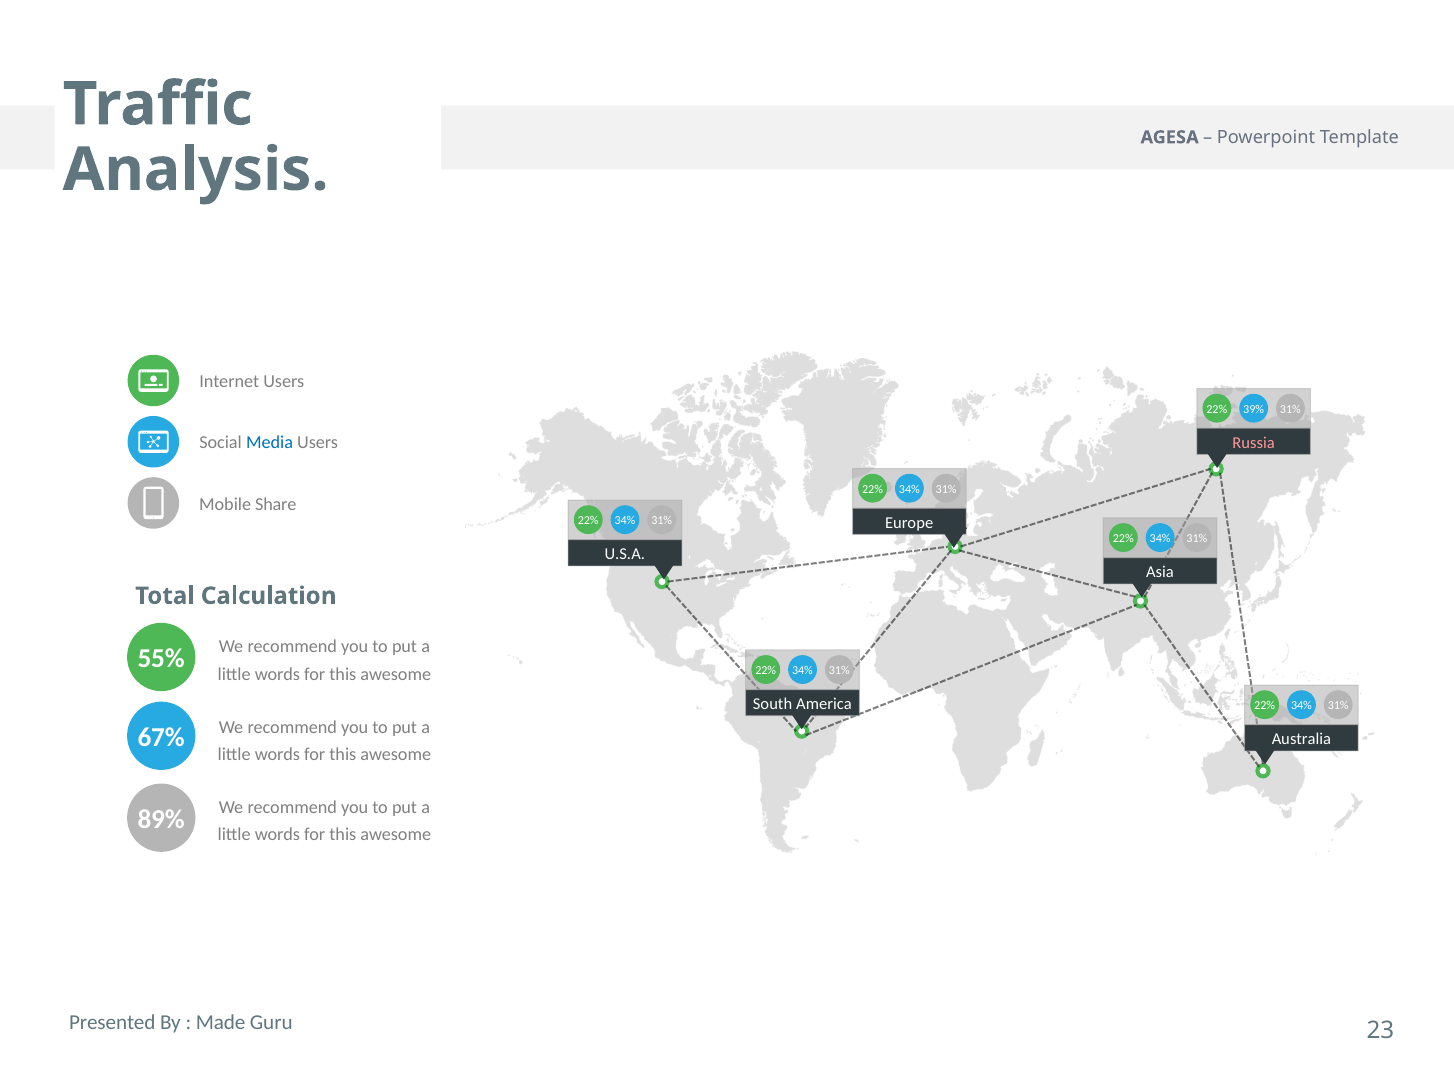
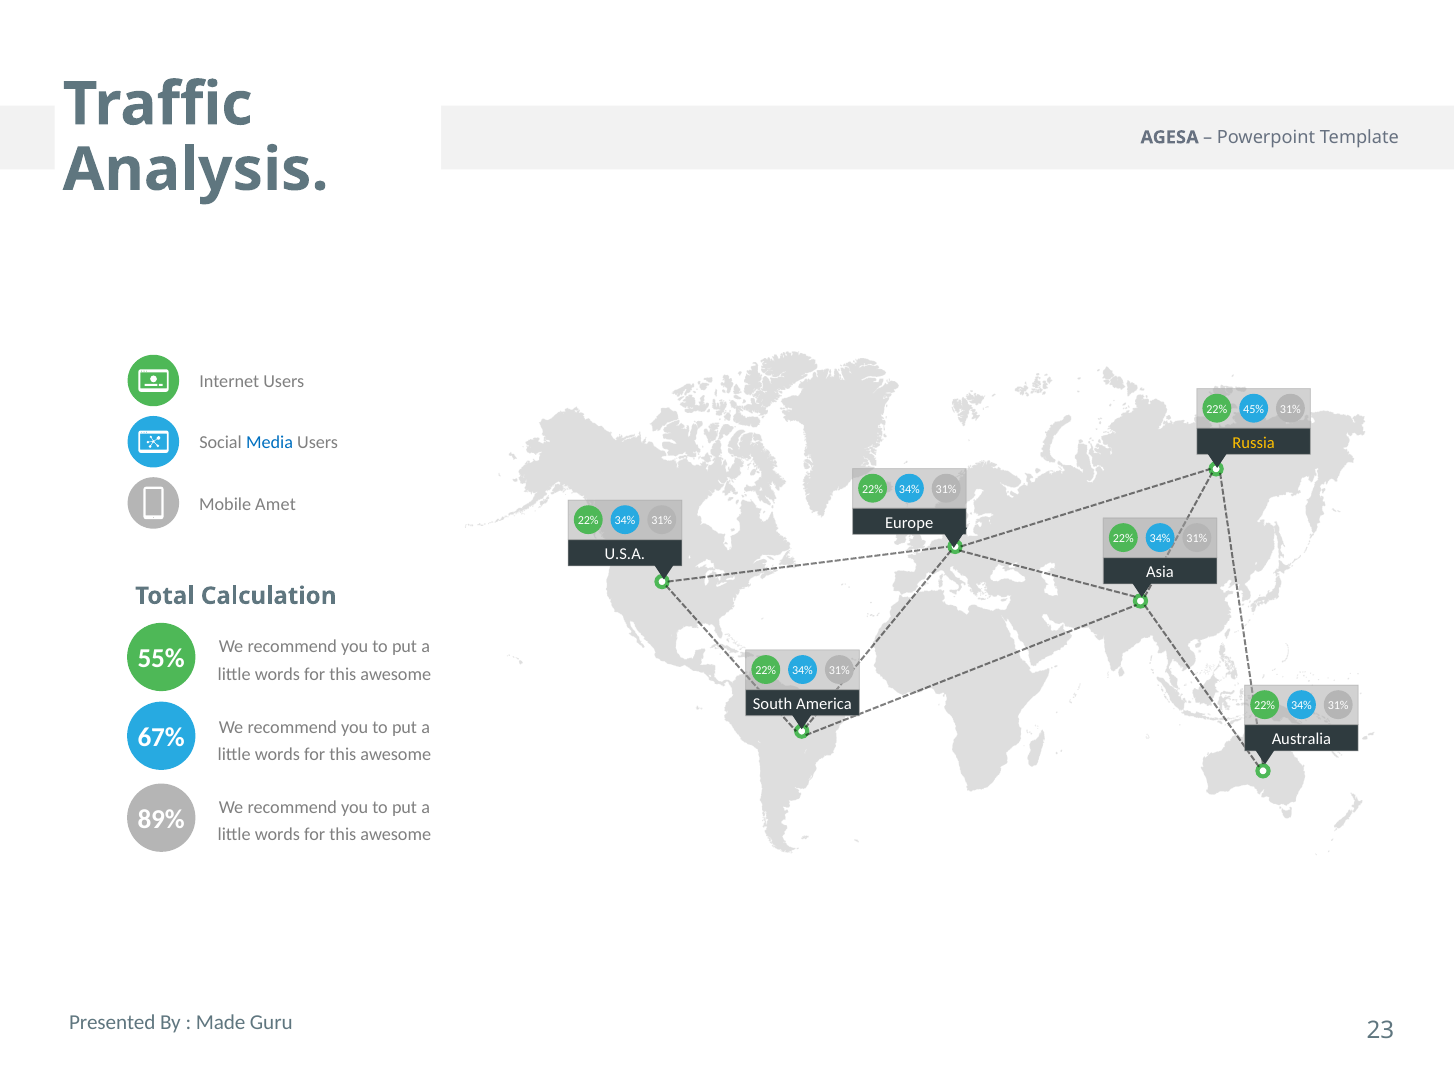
39%: 39% -> 45%
Russia colour: pink -> yellow
Share: Share -> Amet
